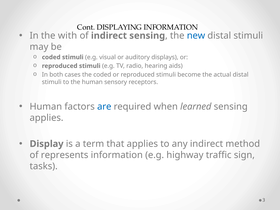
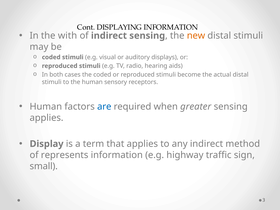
new colour: blue -> orange
learned: learned -> greater
tasks: tasks -> small
